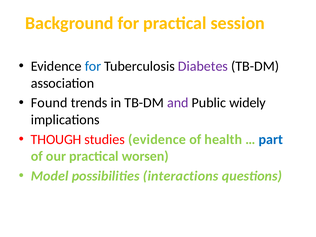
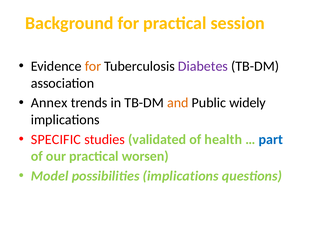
for at (93, 66) colour: blue -> orange
Found: Found -> Annex
and colour: purple -> orange
THOUGH: THOUGH -> SPECIFIC
studies evidence: evidence -> validated
possibilities interactions: interactions -> implications
